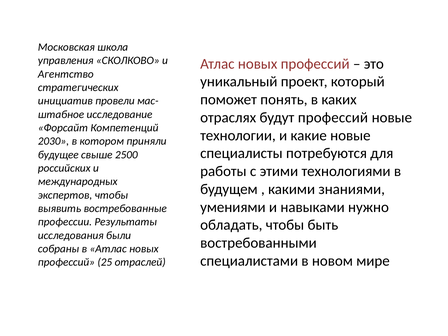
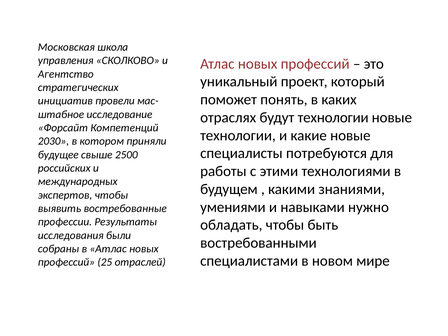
будут профессий: профессий -> технологии
